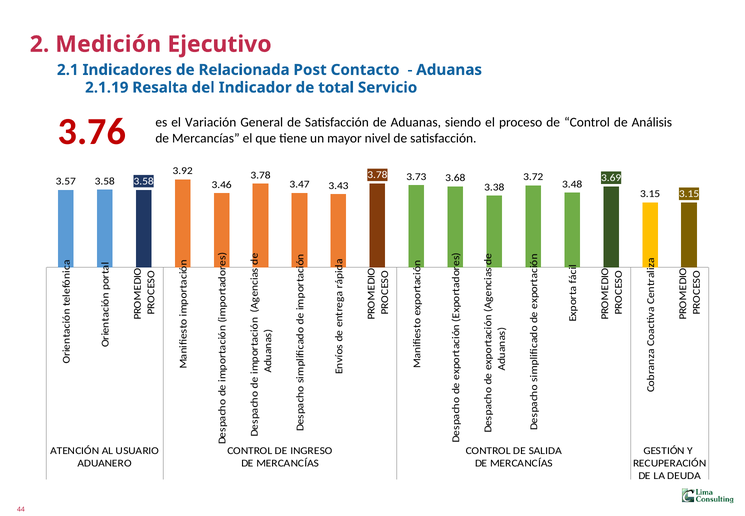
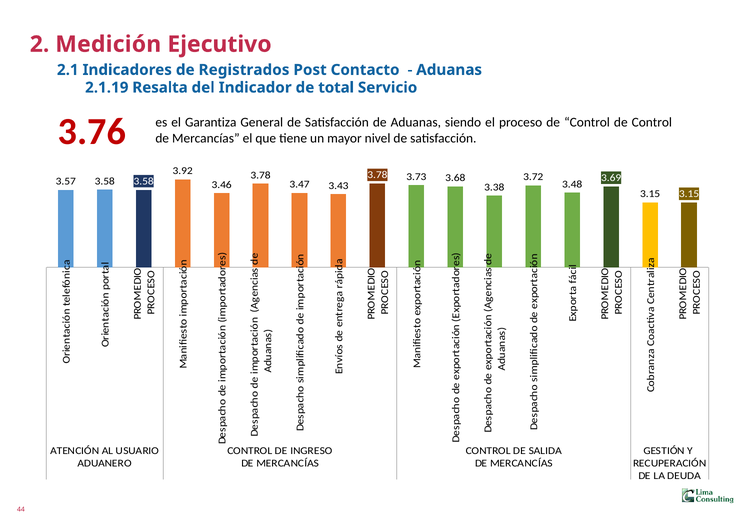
Relacionada: Relacionada -> Registrados
Variación: Variación -> Garantiza
Control de Análisis: Análisis -> Control
